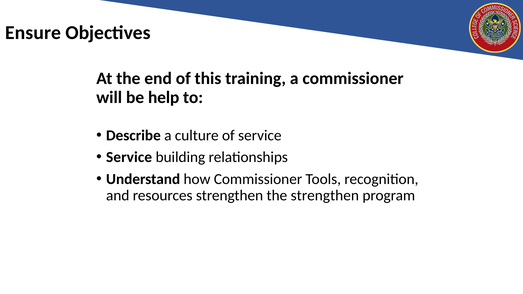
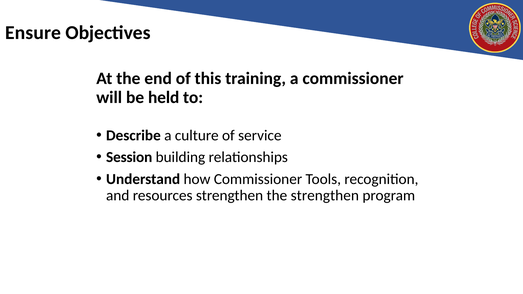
help: help -> held
Service at (129, 157): Service -> Session
